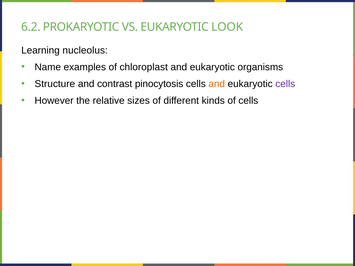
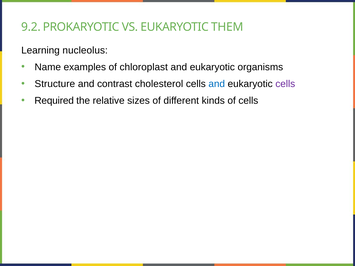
6.2: 6.2 -> 9.2
LOOK: LOOK -> THEM
pinocytosis: pinocytosis -> cholesterol
and at (217, 84) colour: orange -> blue
However: However -> Required
